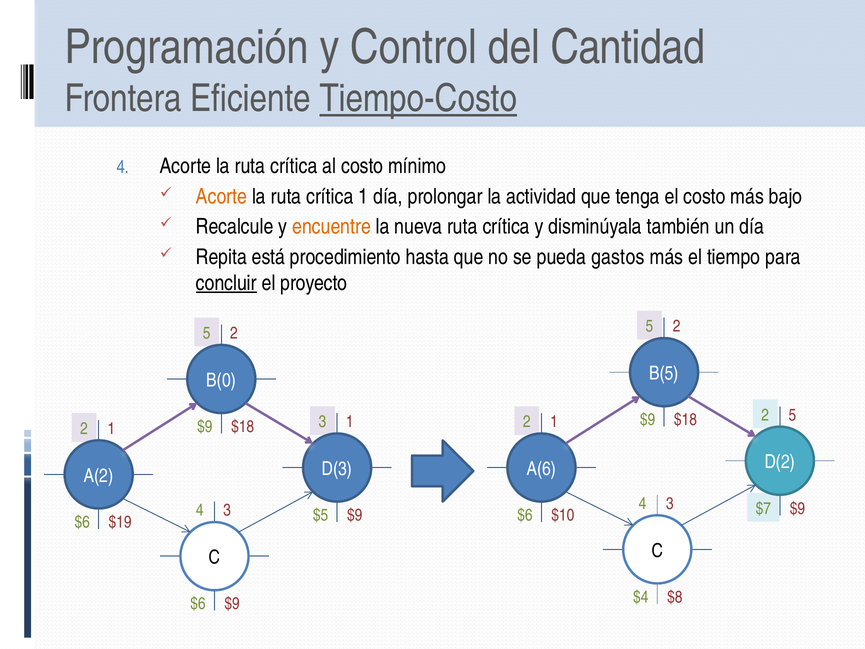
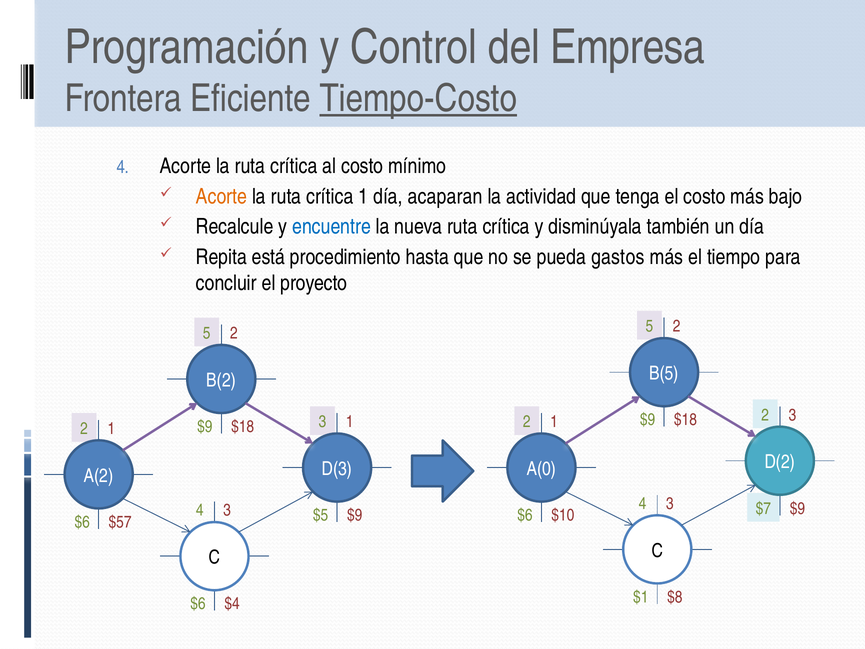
Cantidad: Cantidad -> Empresa
prolongar: prolongar -> acaparan
encuentre colour: orange -> blue
concluir underline: present -> none
B(0: B(0 -> B(2
2 5: 5 -> 3
A(6: A(6 -> A(0
$19: $19 -> $57
$4: $4 -> $1
$6 $9: $9 -> $4
